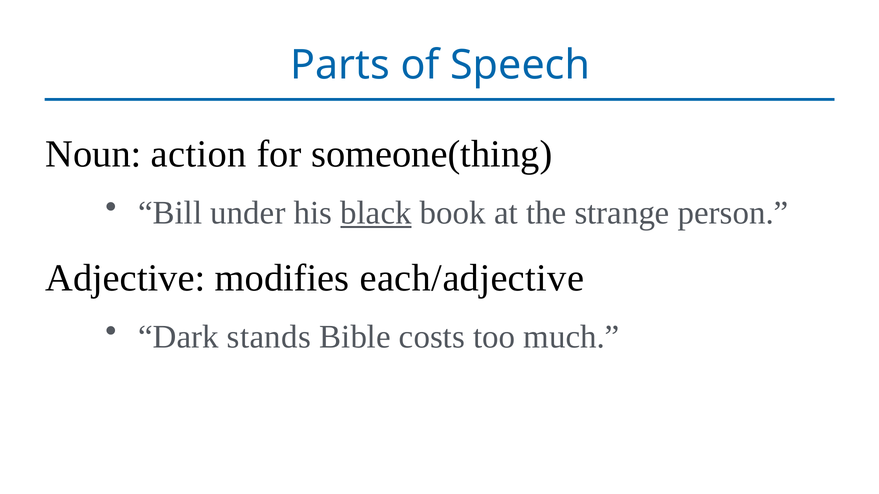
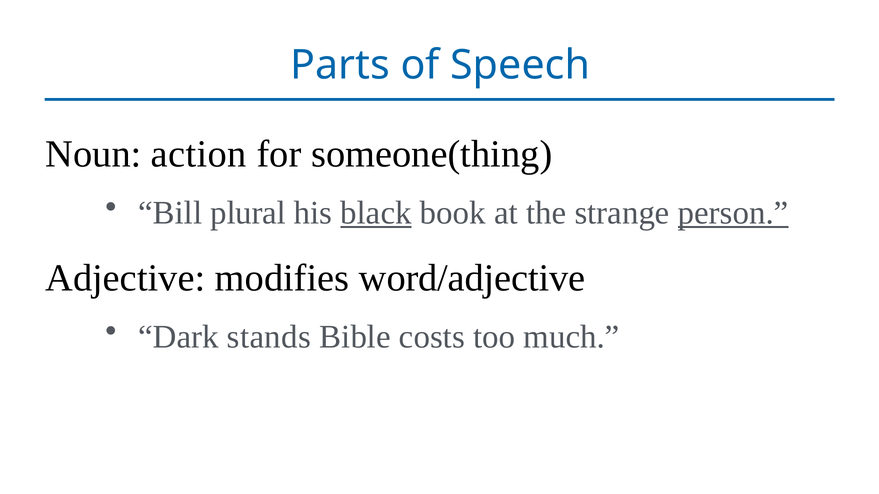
under: under -> plural
person underline: none -> present
each/adjective: each/adjective -> word/adjective
